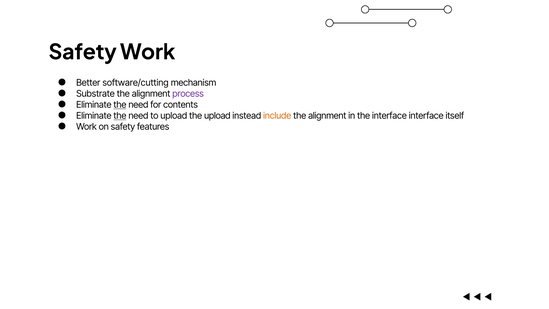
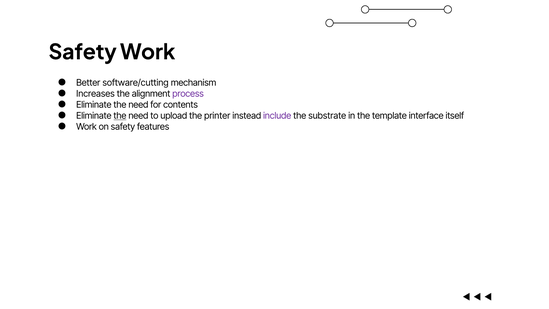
Substrate: Substrate -> Increases
the at (120, 105) underline: present -> none
the upload: upload -> printer
include colour: orange -> purple
alignment at (327, 116): alignment -> substrate
the interface: interface -> template
